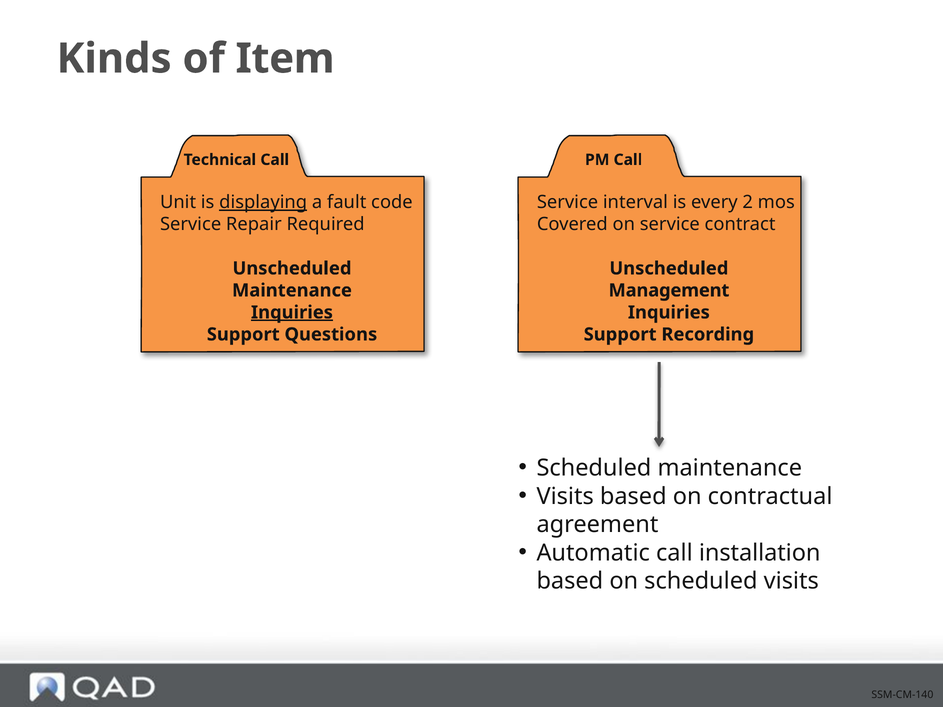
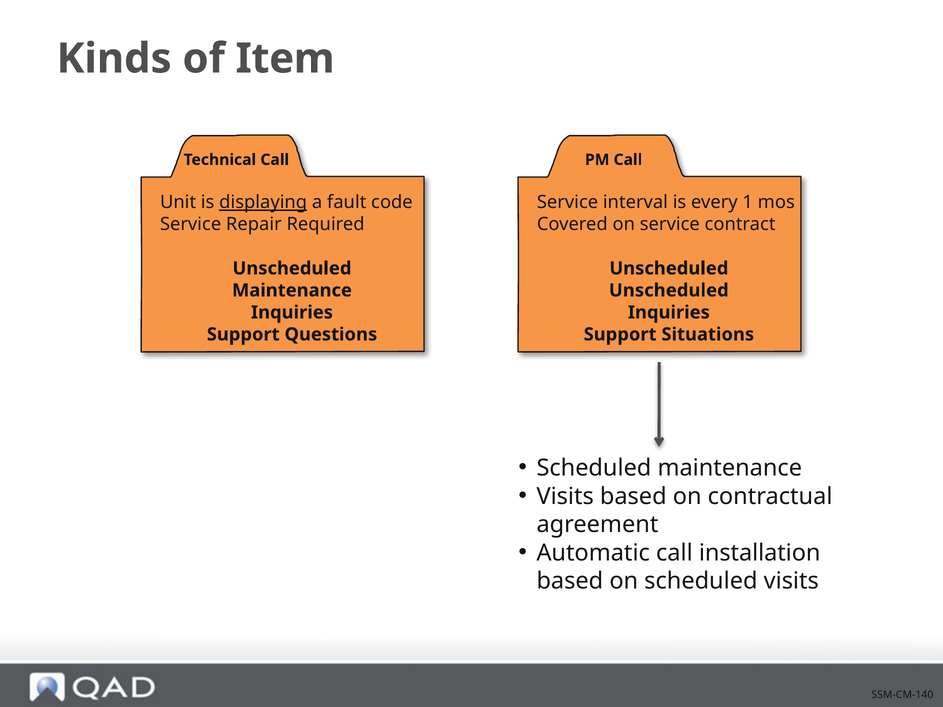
2: 2 -> 1
Management at (669, 291): Management -> Unscheduled
Inquiries at (292, 313) underline: present -> none
Recording: Recording -> Situations
